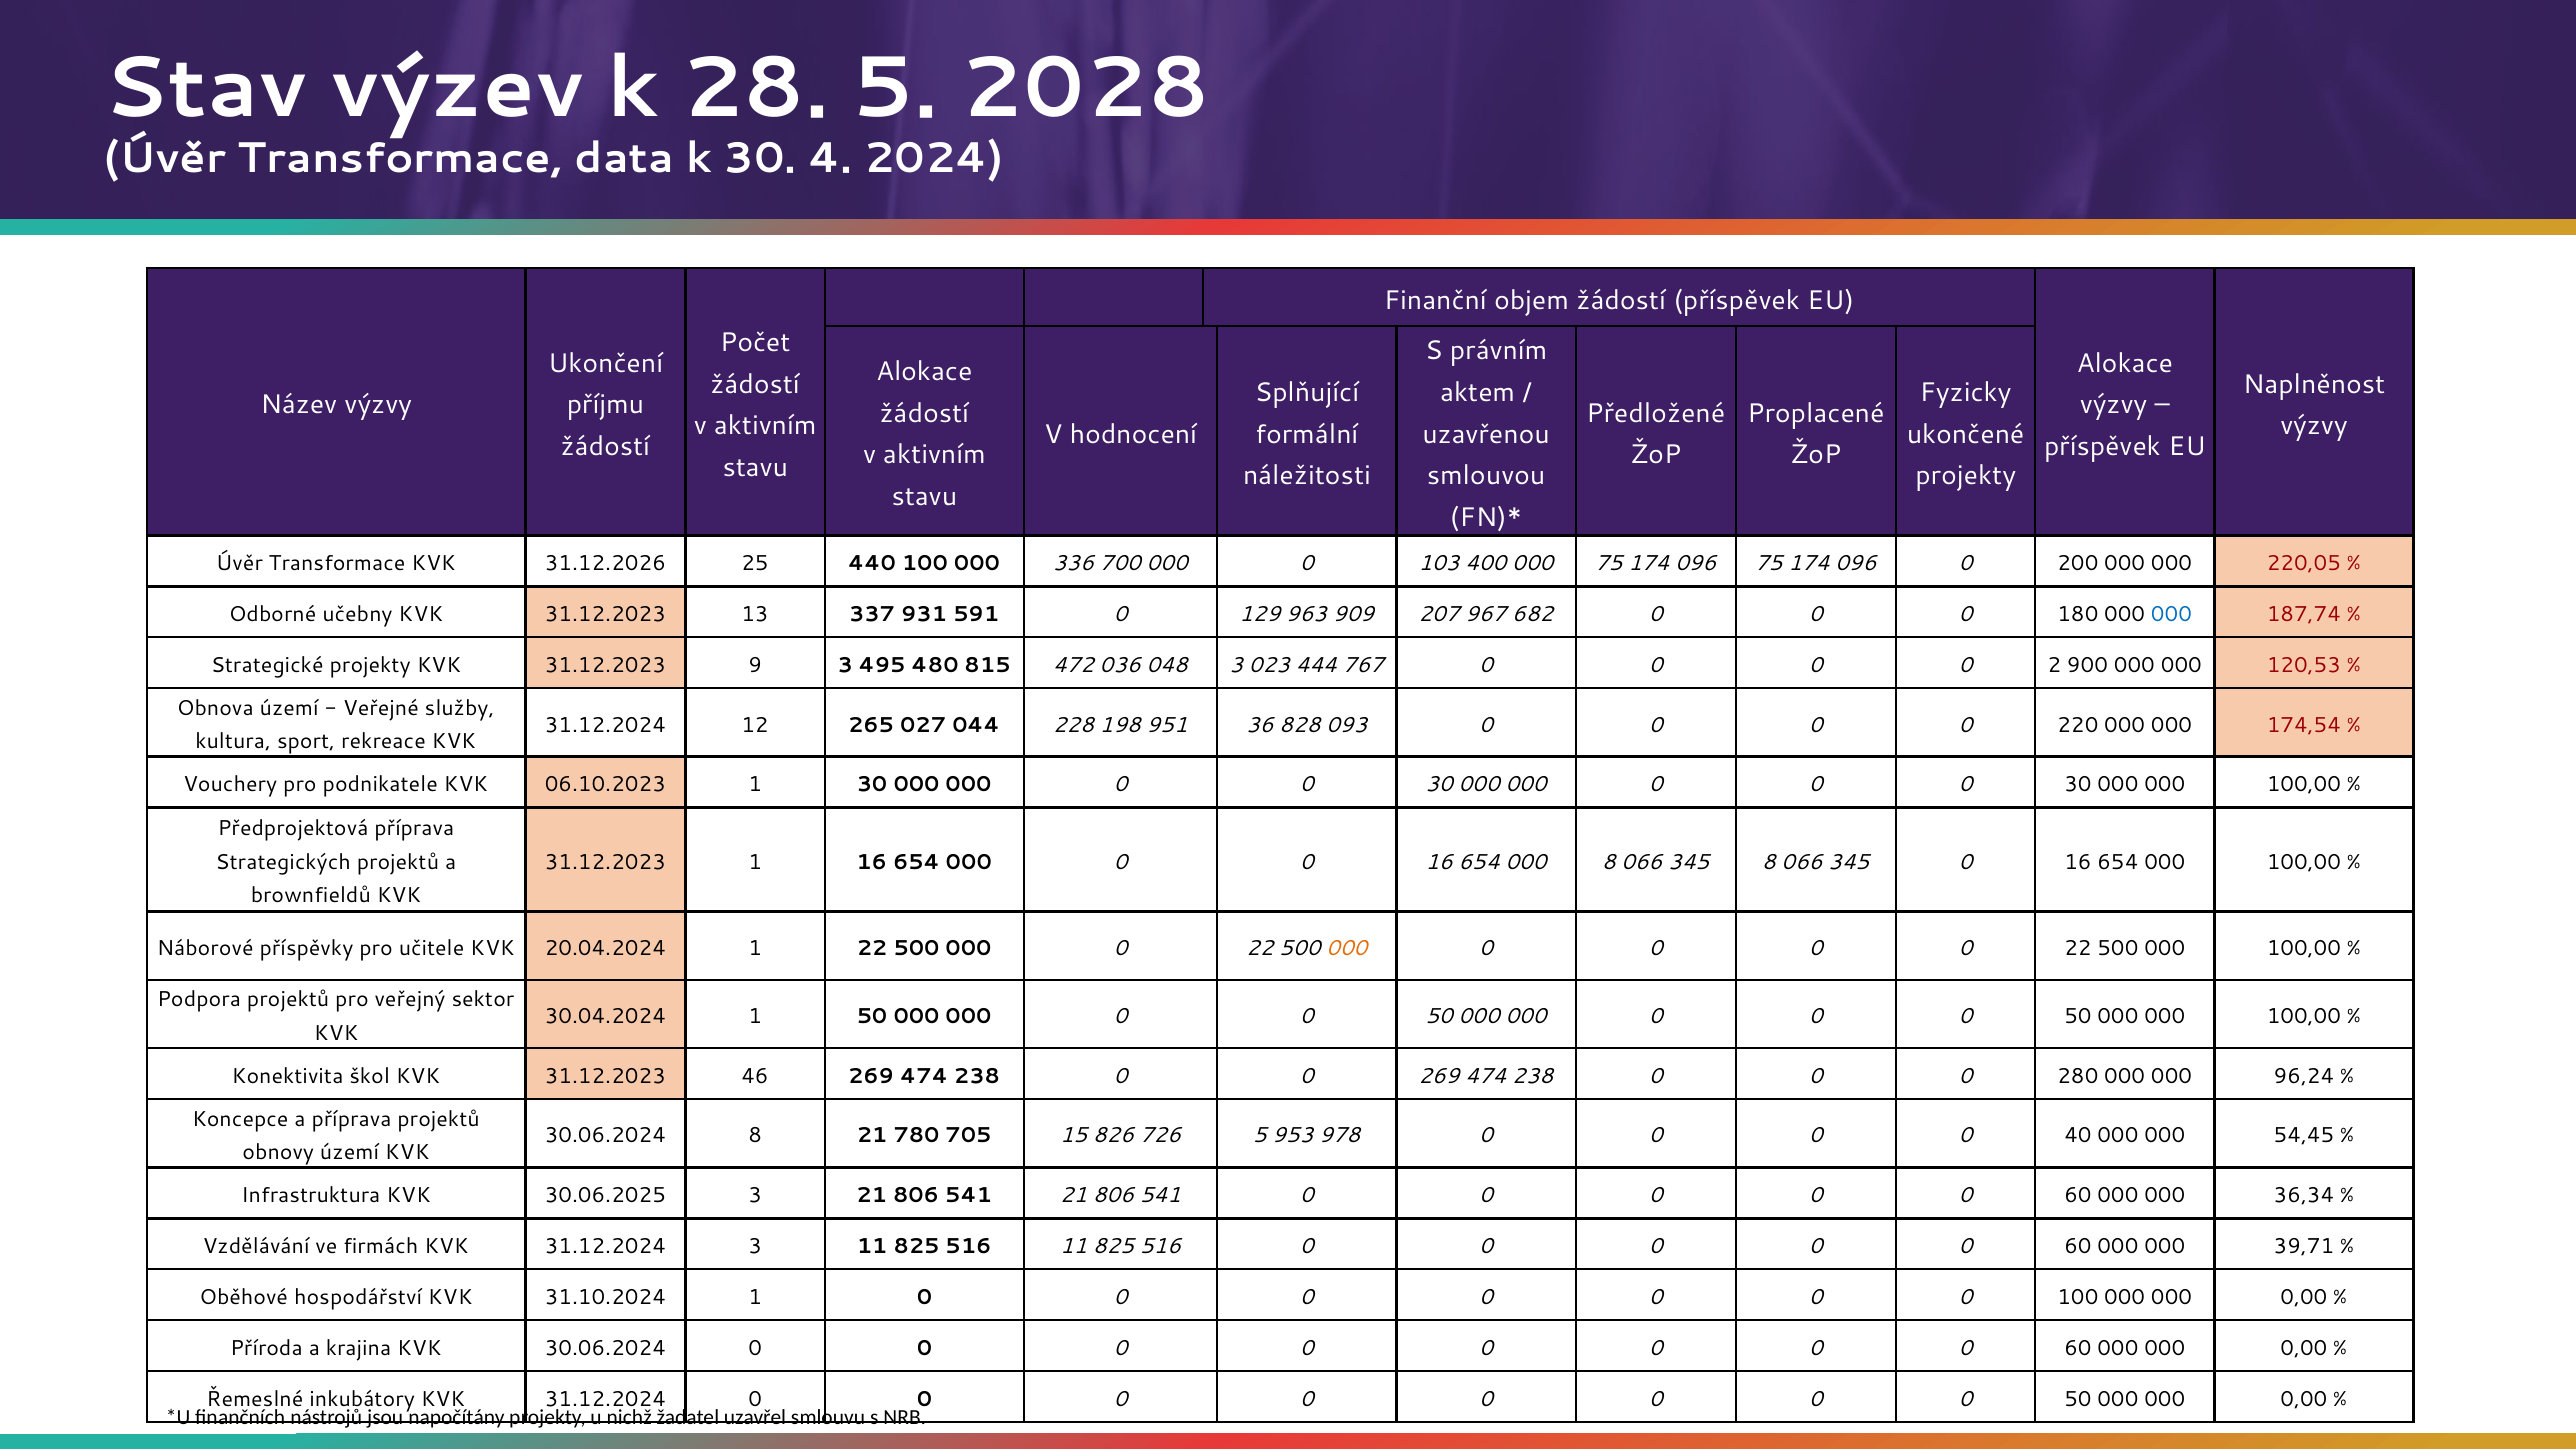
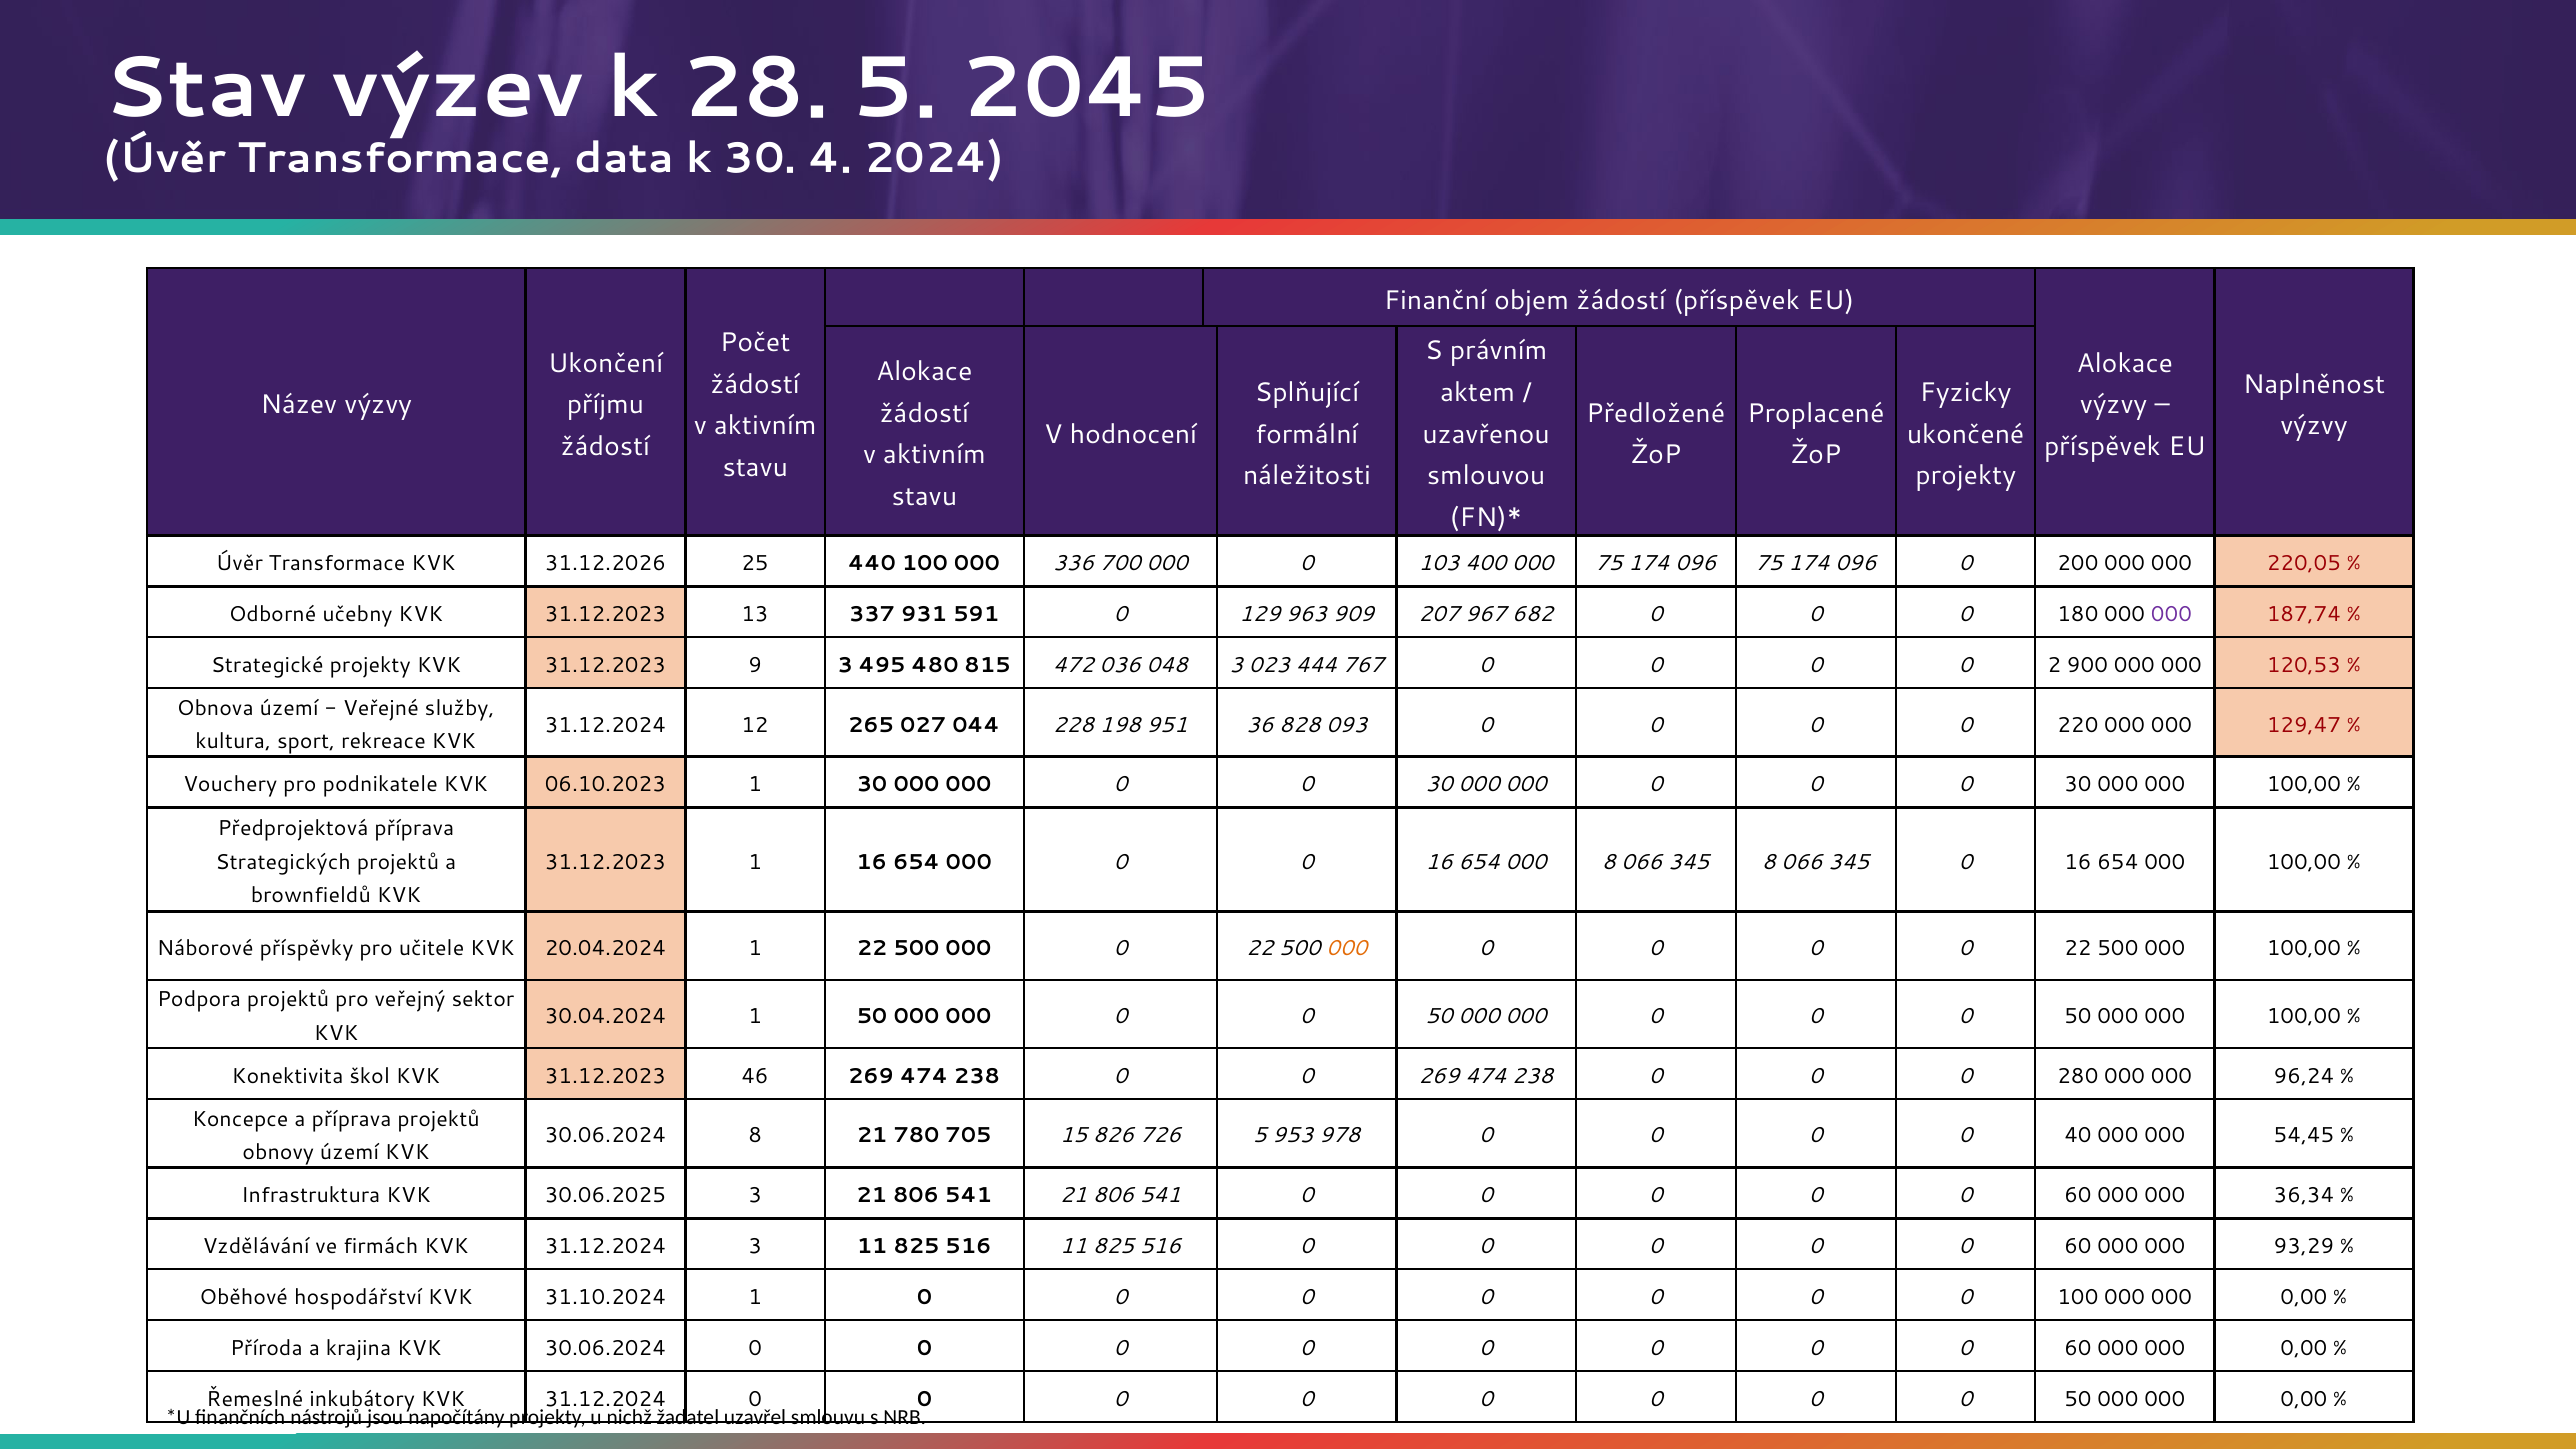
2028: 2028 -> 2045
000 at (2171, 615) colour: blue -> purple
174,54: 174,54 -> 129,47
39,71: 39,71 -> 93,29
